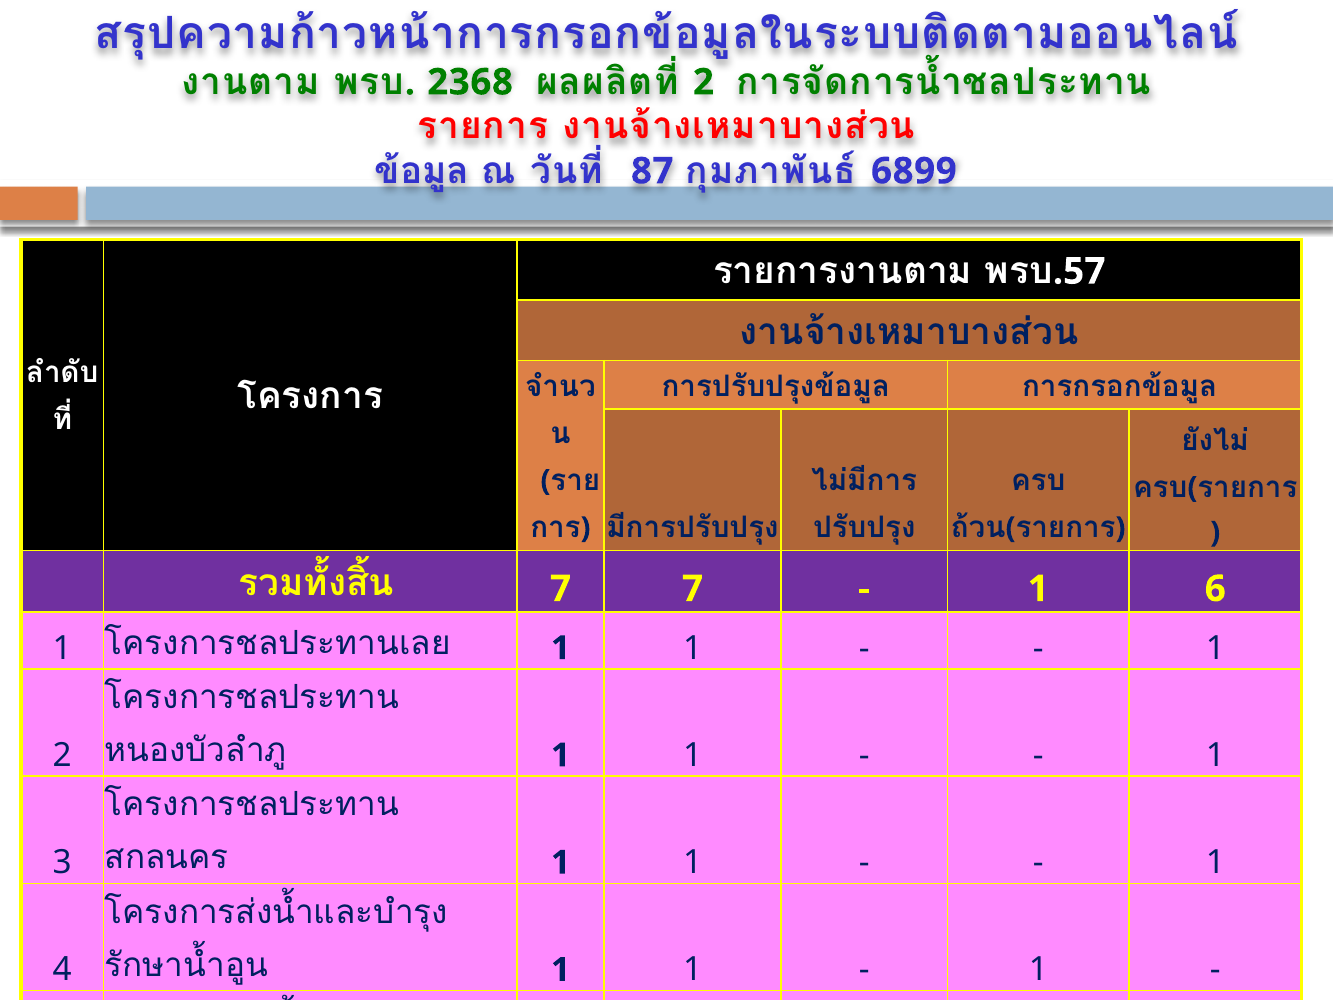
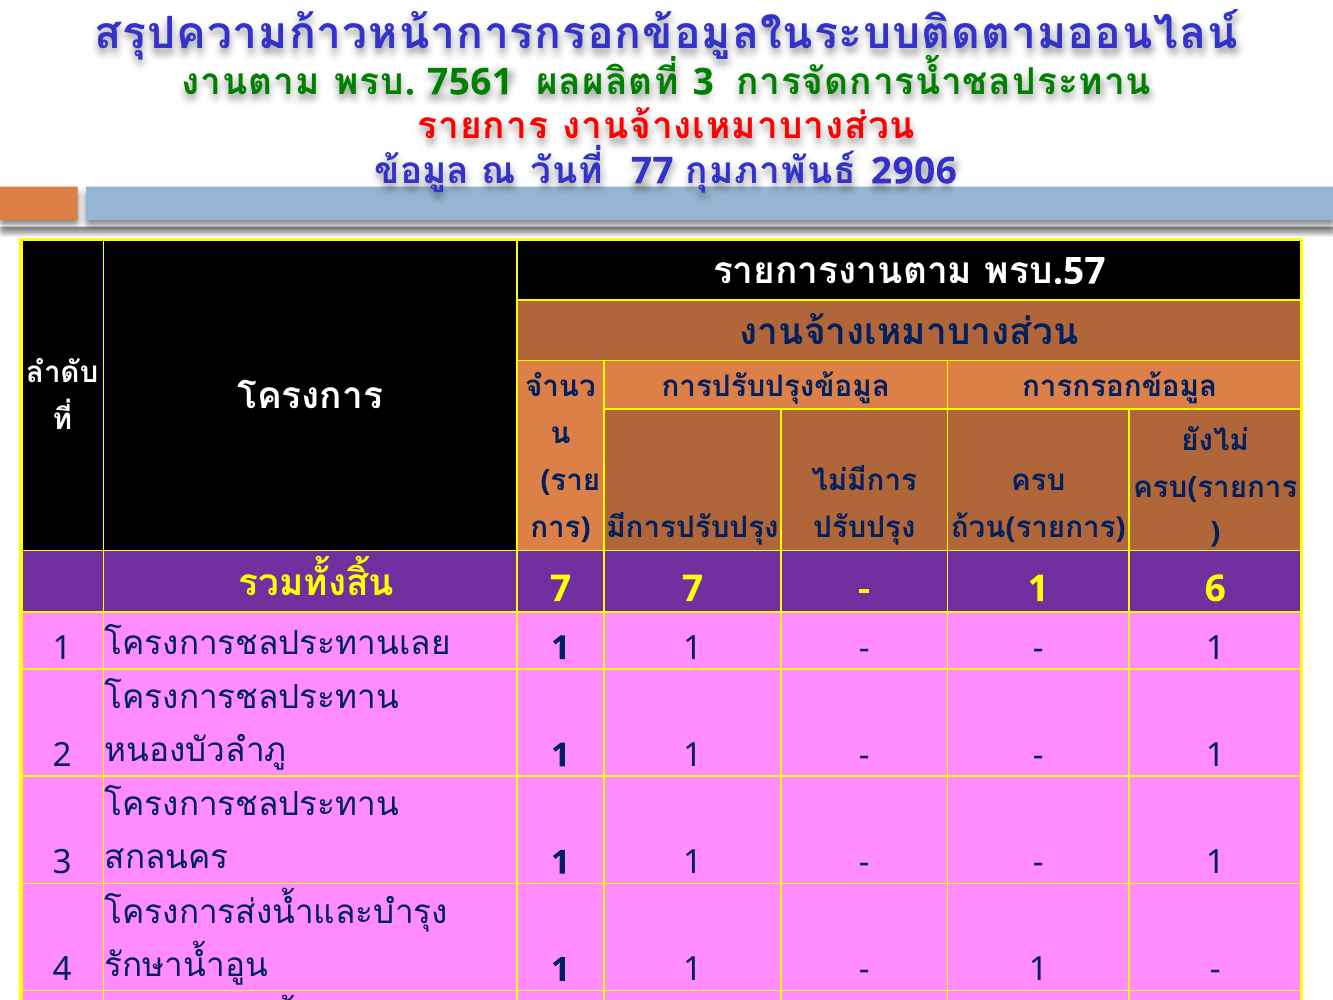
2368: 2368 -> 7561
2 at (703, 82): 2 -> 3
87: 87 -> 77
6899: 6899 -> 2906
